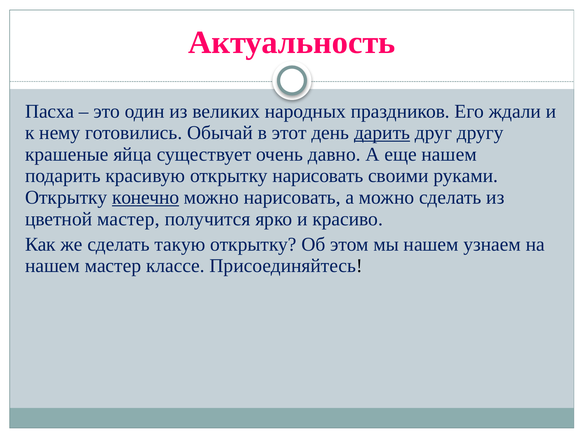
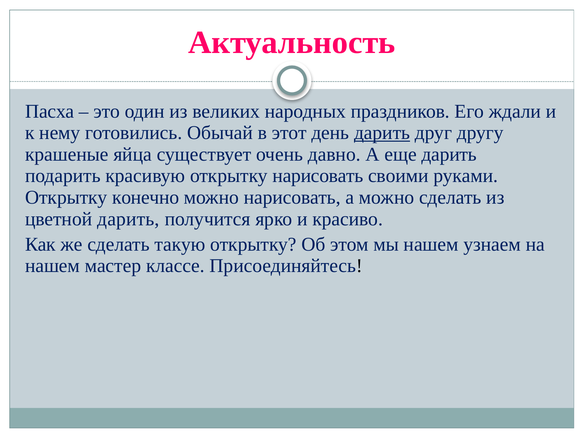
еще нашем: нашем -> дарить
конечно underline: present -> none
цветной мастер: мастер -> дарить
